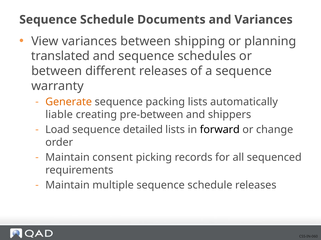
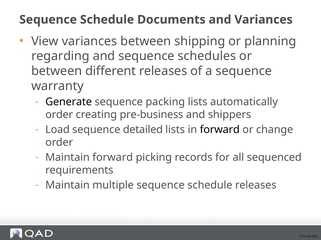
translated: translated -> regarding
Generate colour: orange -> black
liable at (59, 115): liable -> order
pre-between: pre-between -> pre-business
Maintain consent: consent -> forward
